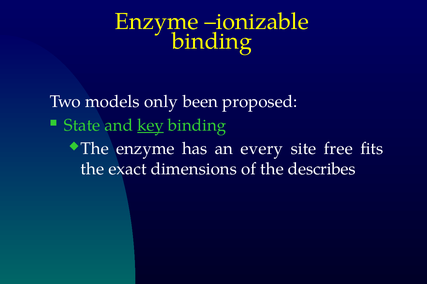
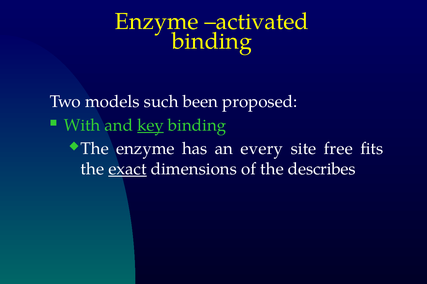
ionizable: ionizable -> activated
only: only -> such
State: State -> With
exact underline: none -> present
